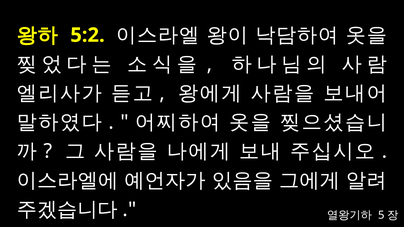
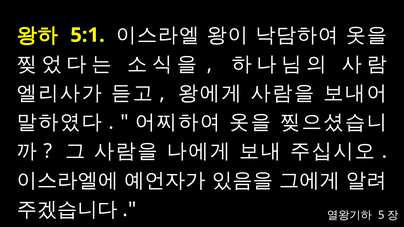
5:2: 5:2 -> 5:1
